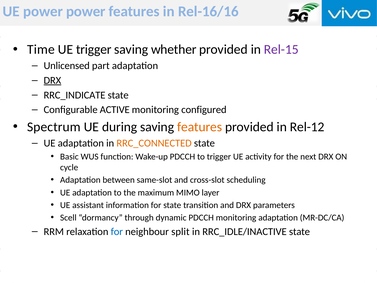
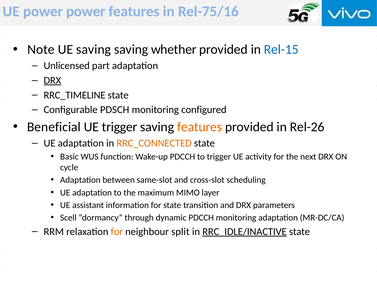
Rel-16/16: Rel-16/16 -> Rel-75/16
Time: Time -> Note
UE trigger: trigger -> saving
Rel-15 colour: purple -> blue
RRC_INDICATE: RRC_INDICATE -> RRC_TIMELINE
ACTIVE: ACTIVE -> PDSCH
Spectrum: Spectrum -> Beneficial
UE during: during -> trigger
Rel-12: Rel-12 -> Rel-26
for at (117, 231) colour: blue -> orange
RRC_IDLE/INACTIVE underline: none -> present
